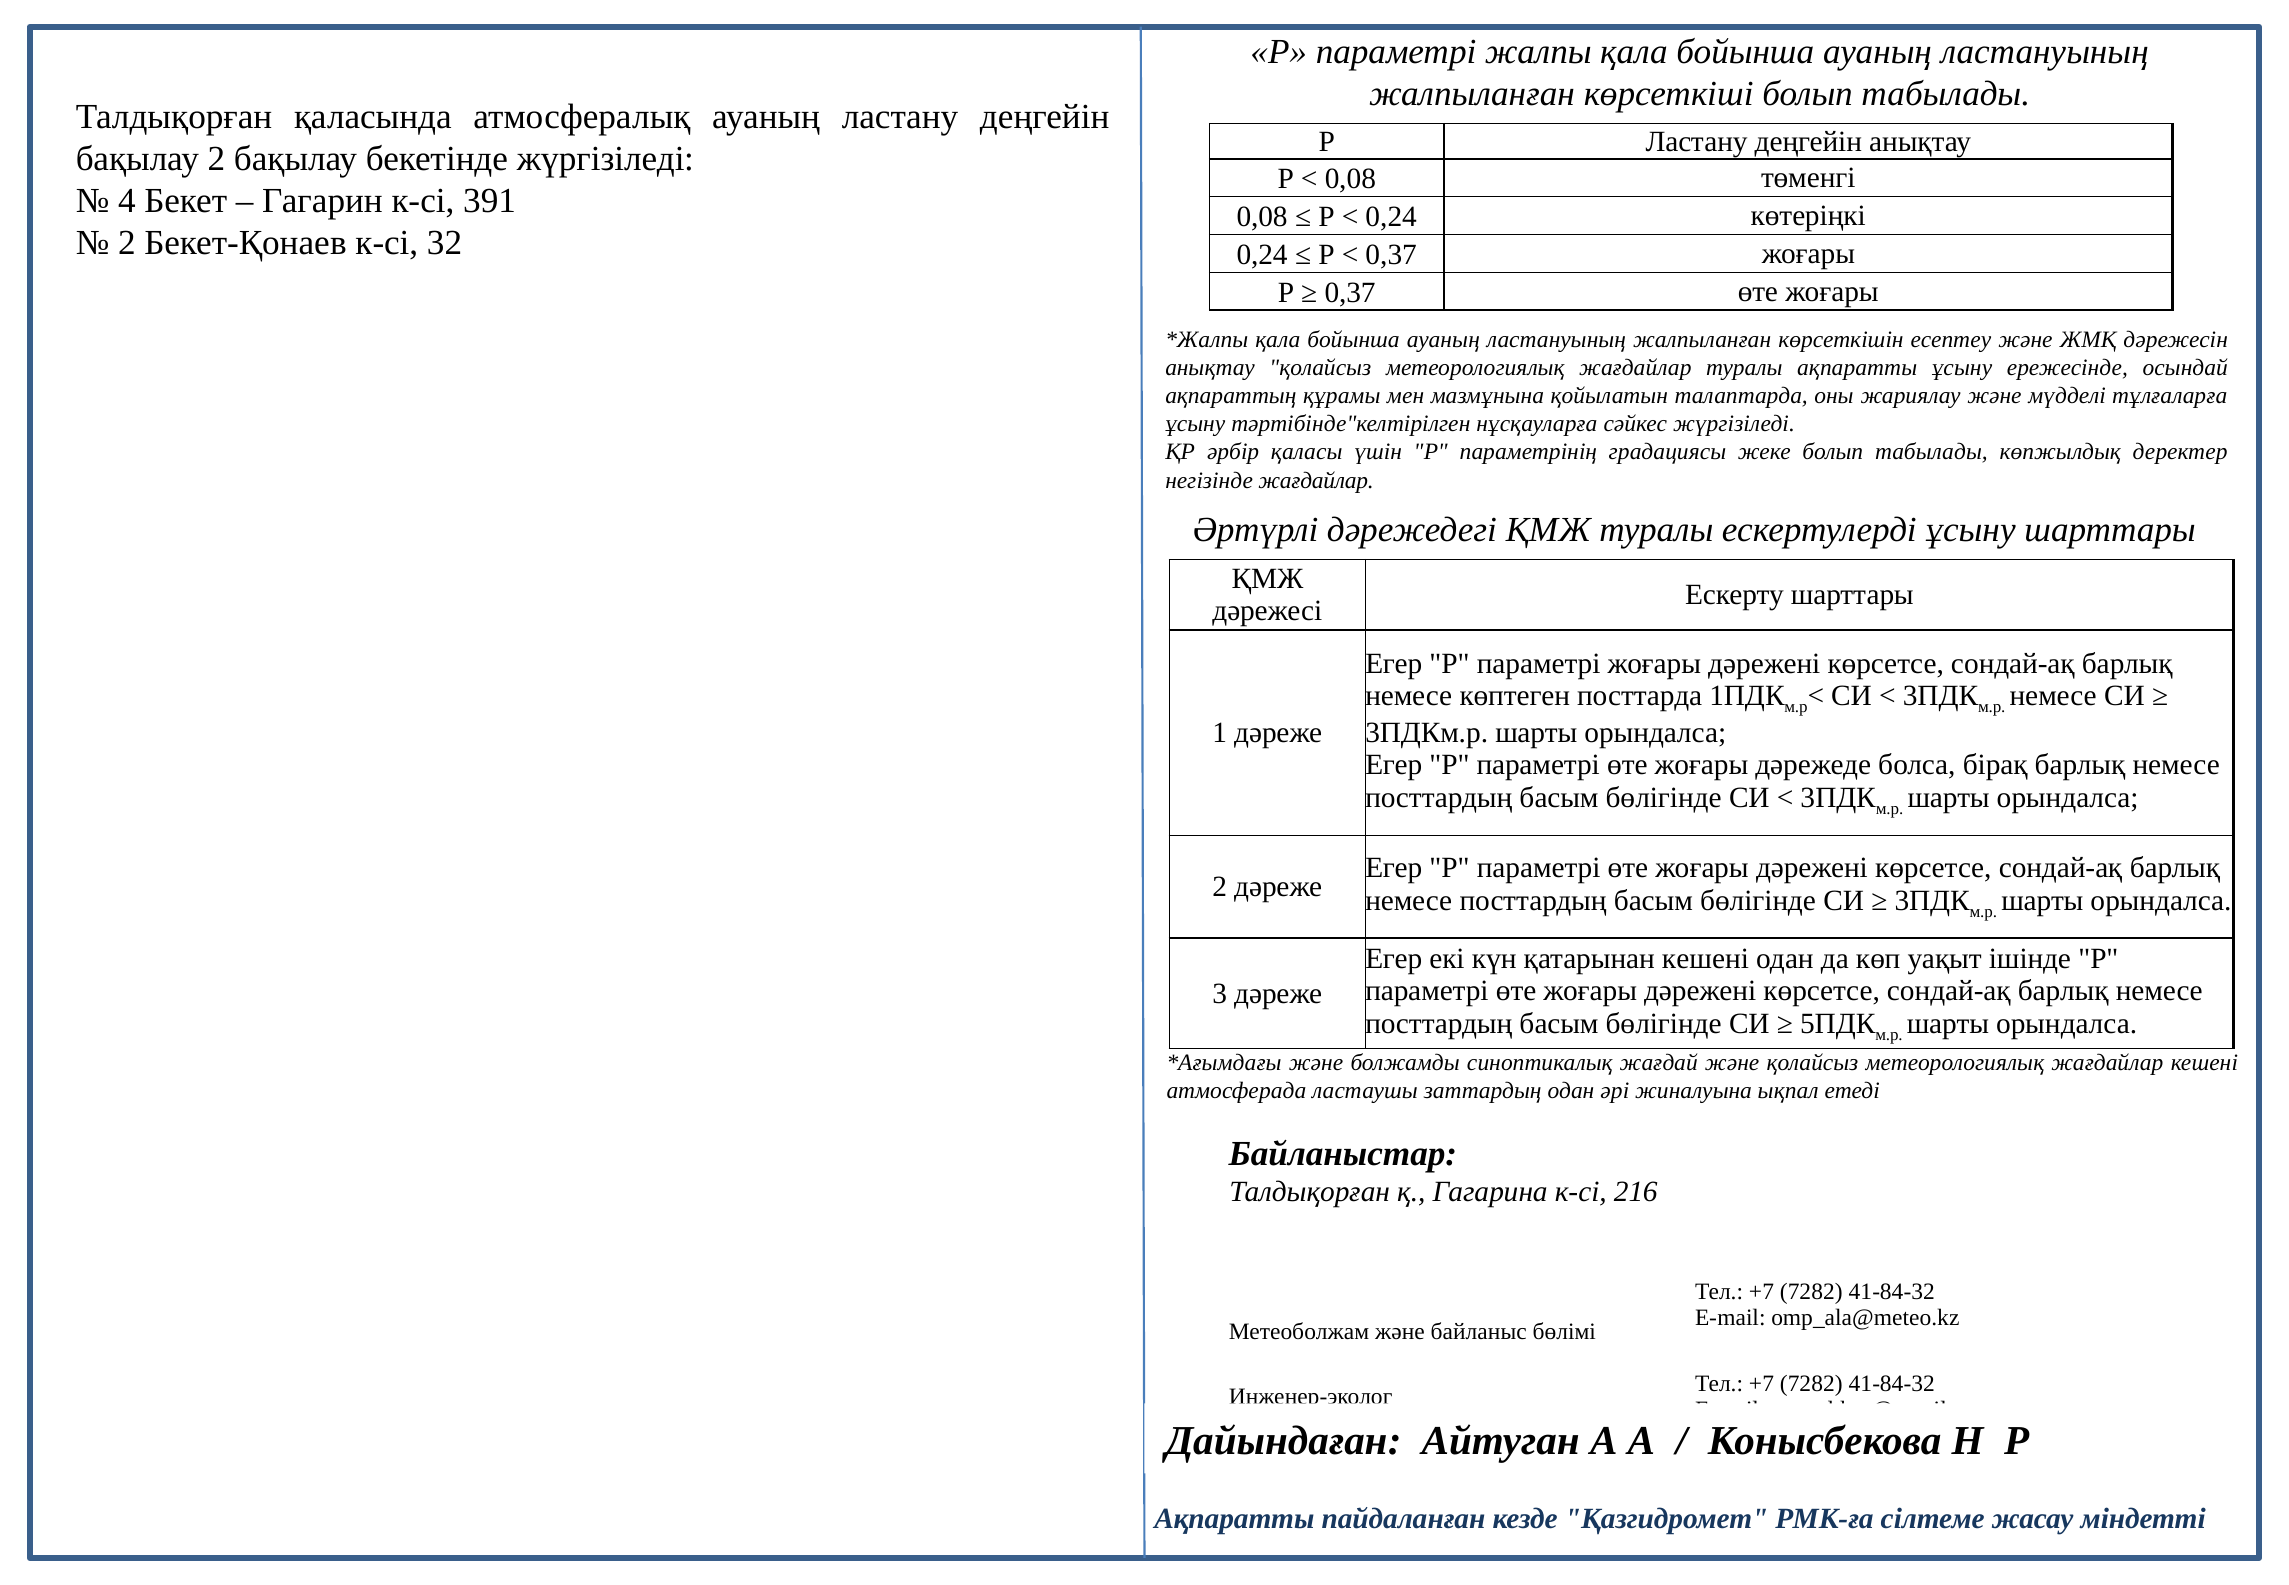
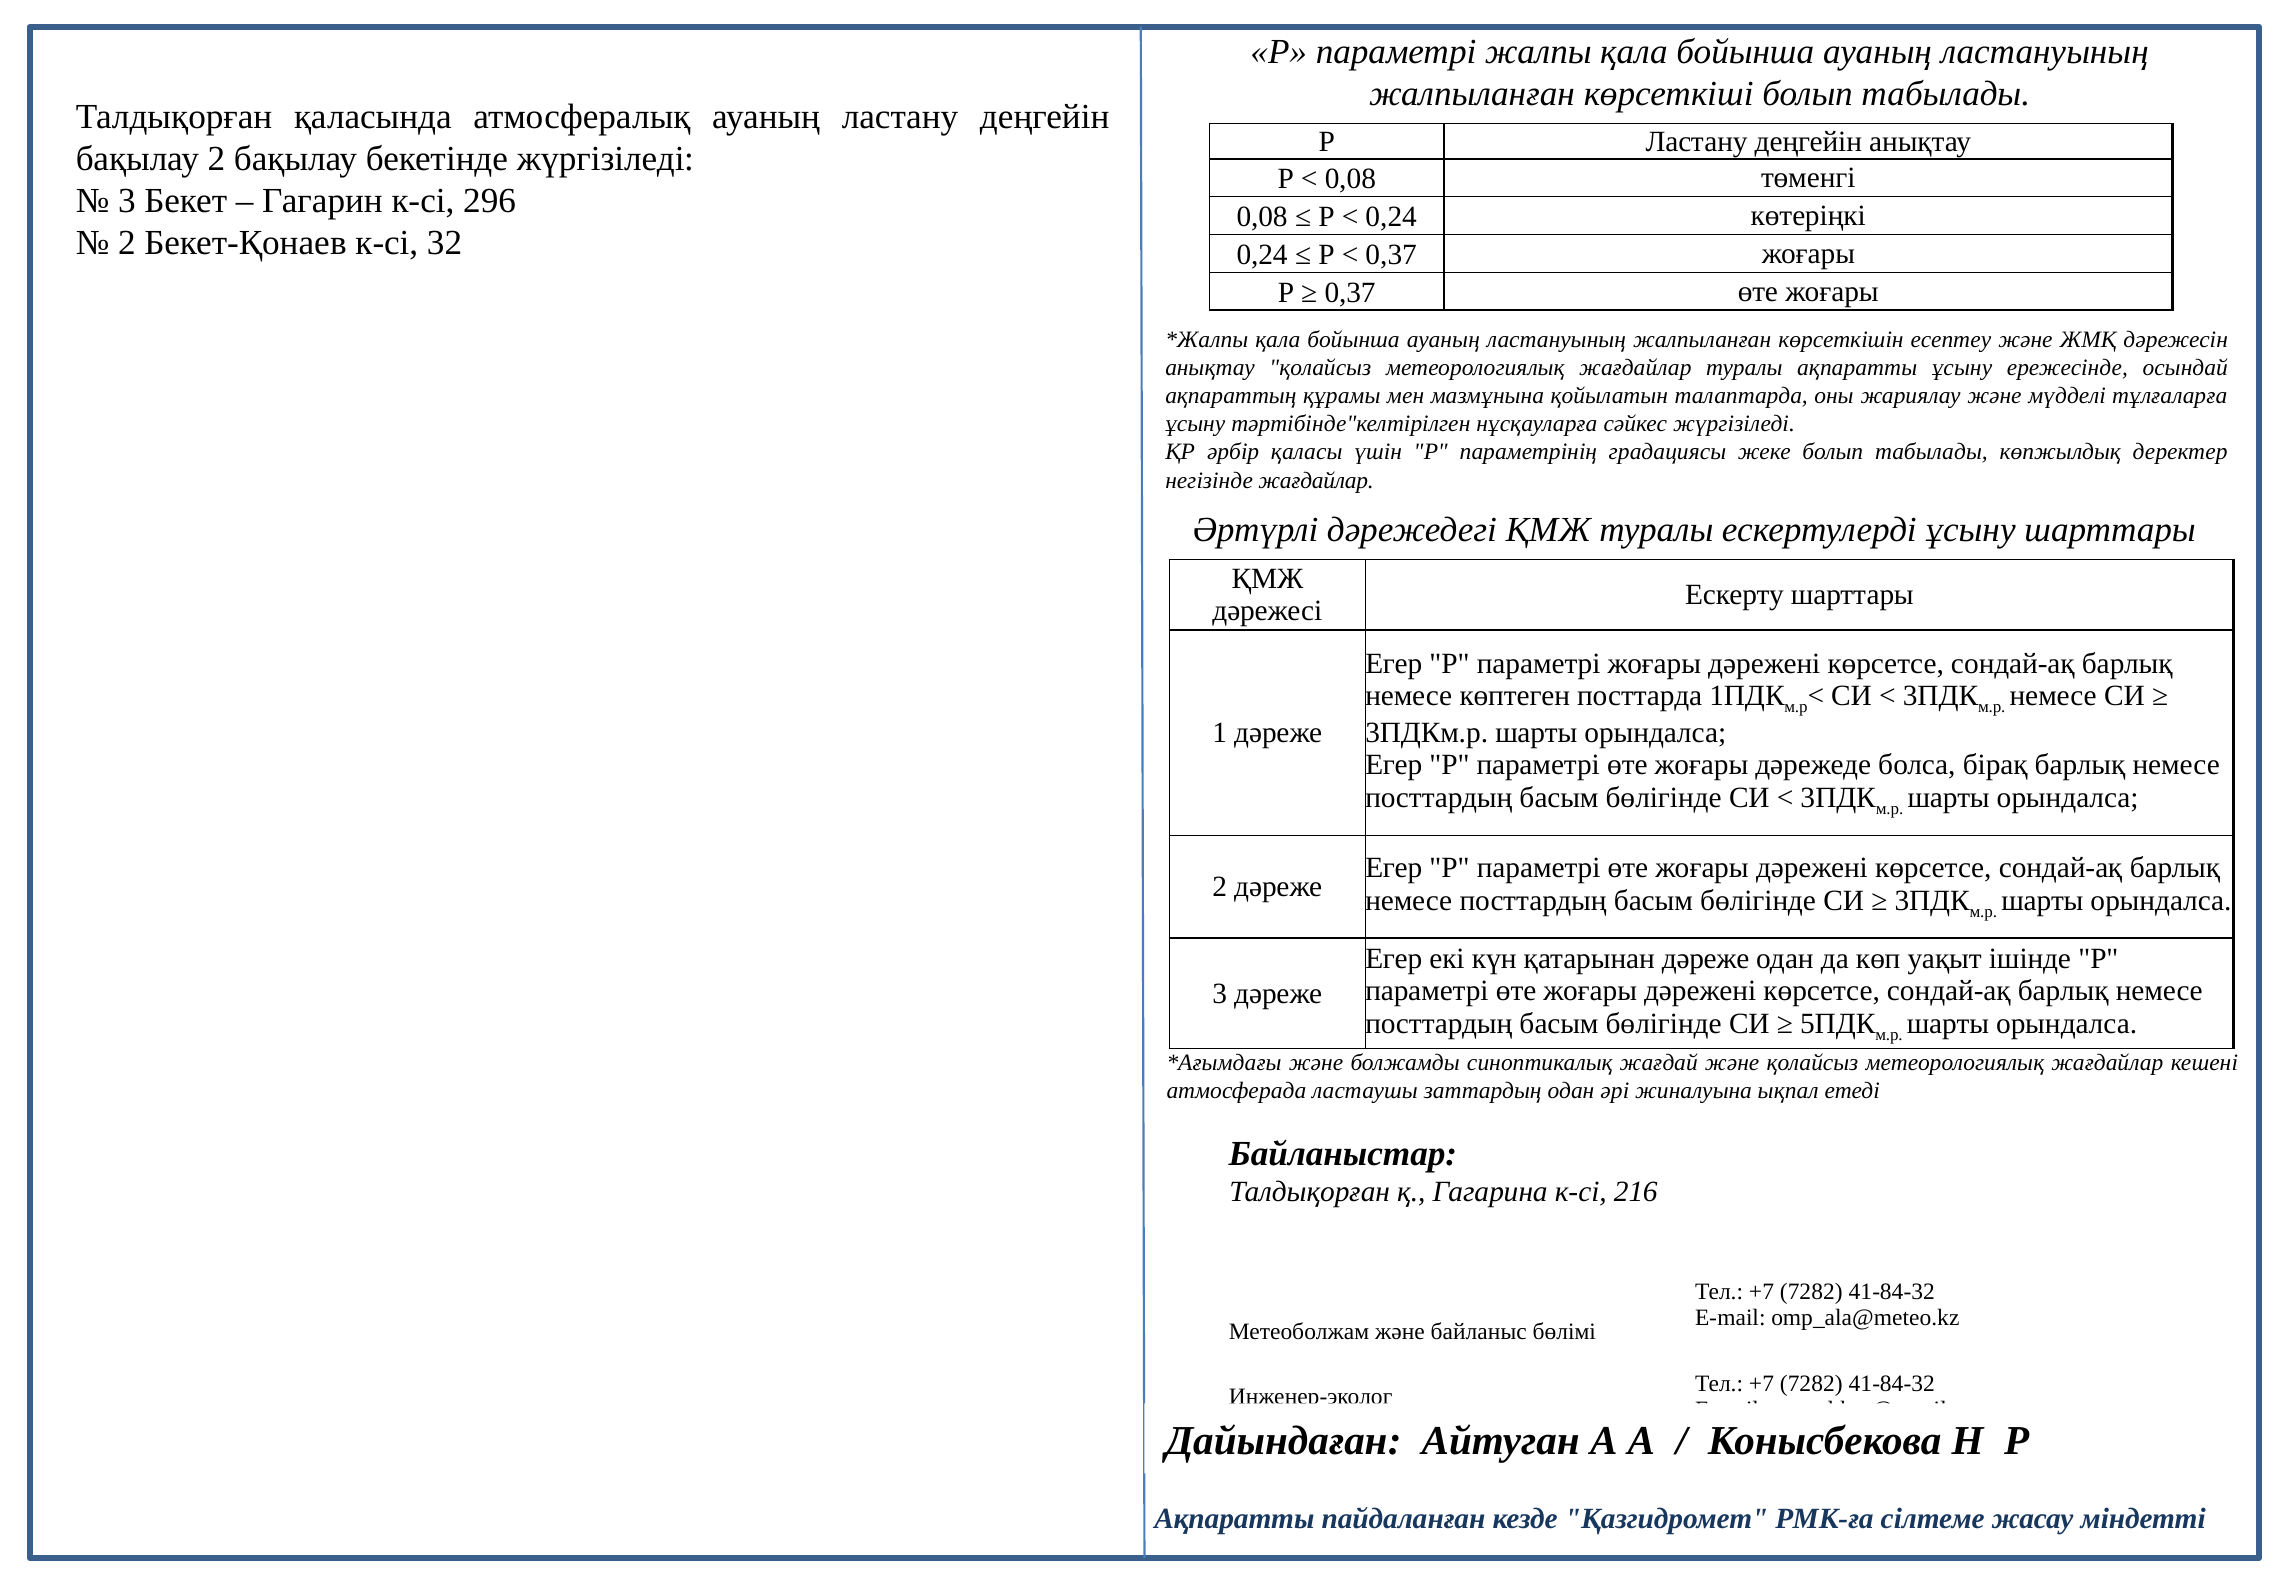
4 at (127, 201): 4 -> 3
391: 391 -> 296
қатарынан кешені: кешені -> дәреже
